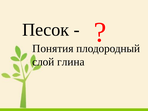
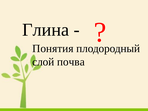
Песок: Песок -> Глина
глина: глина -> почва
